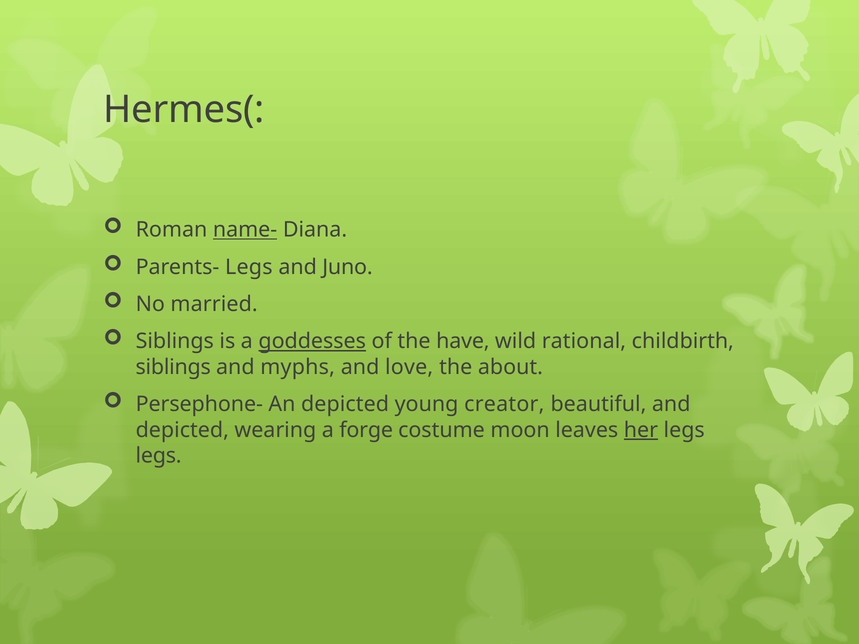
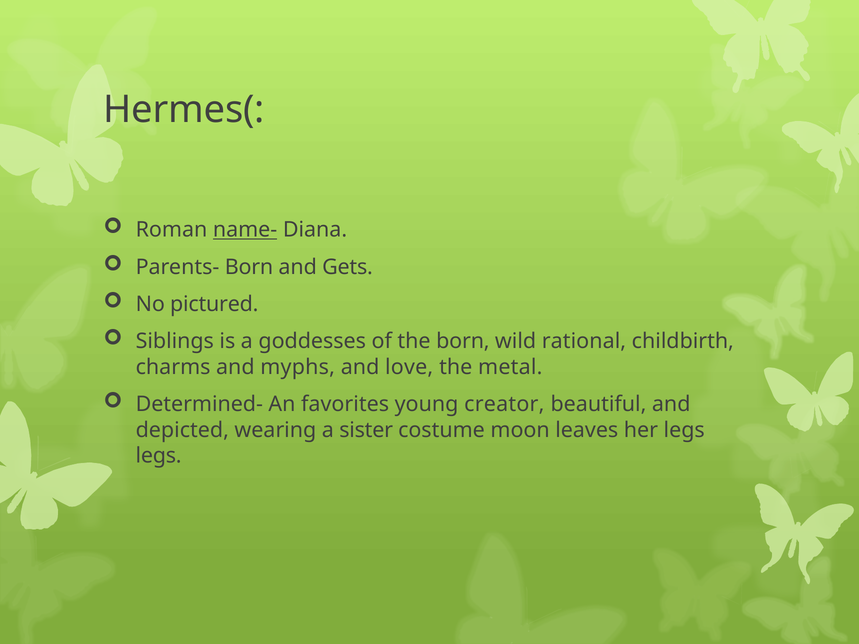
Parents- Legs: Legs -> Born
Juno: Juno -> Gets
married: married -> pictured
goddesses underline: present -> none
the have: have -> born
siblings at (173, 367): siblings -> charms
about: about -> metal
Persephone-: Persephone- -> Determined-
An depicted: depicted -> favorites
forge: forge -> sister
her underline: present -> none
